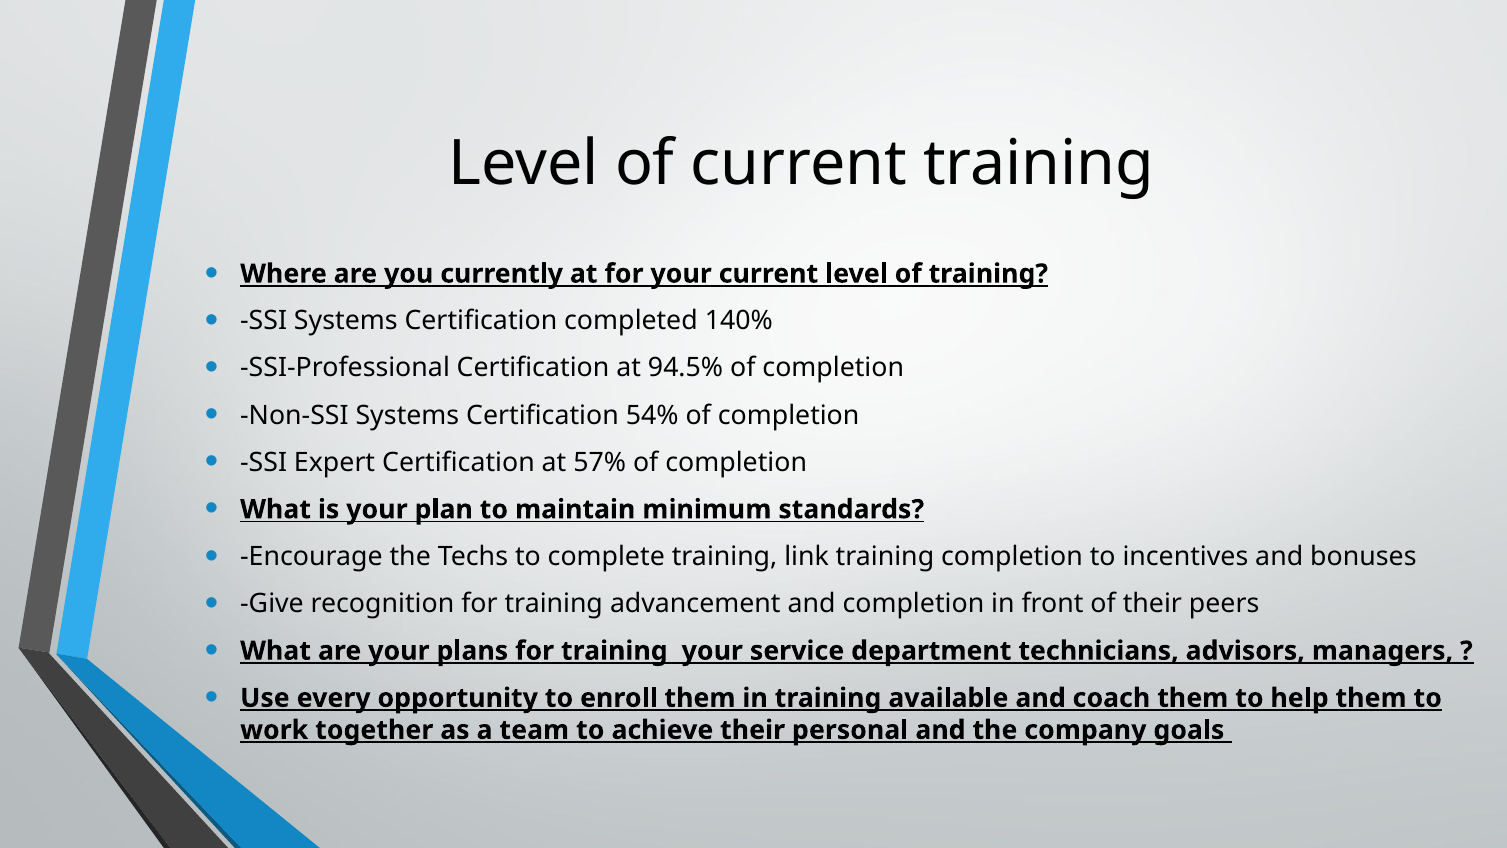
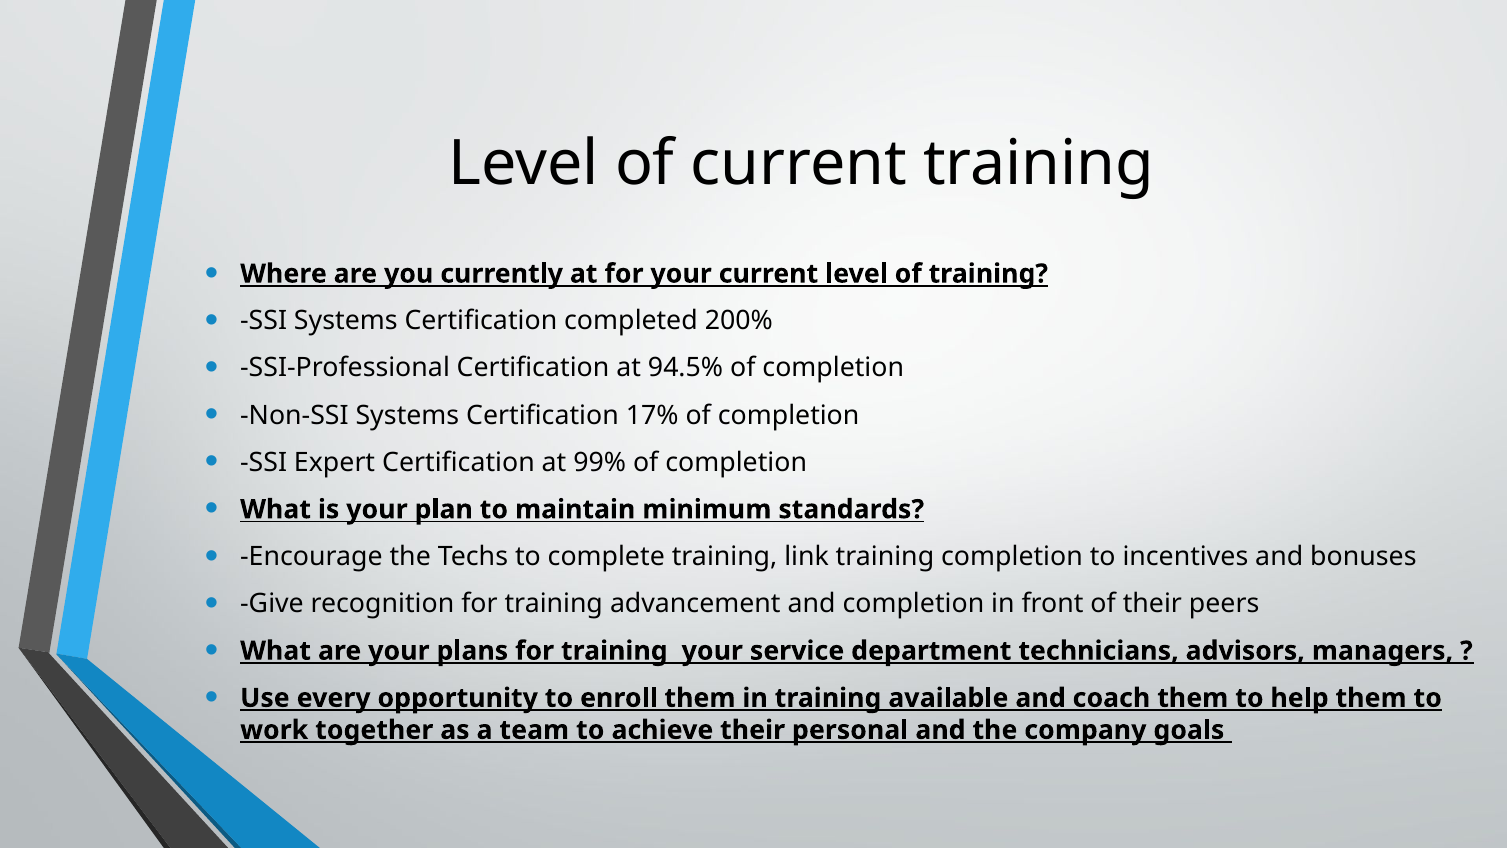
140%: 140% -> 200%
54%: 54% -> 17%
57%: 57% -> 99%
